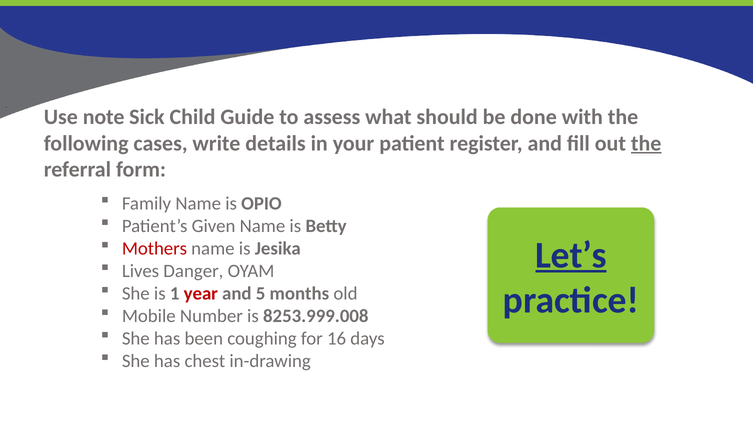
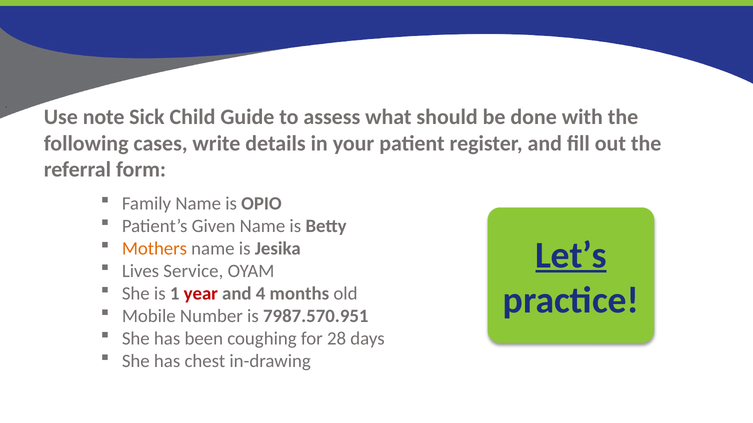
the at (646, 144) underline: present -> none
Mothers colour: red -> orange
Danger: Danger -> Service
5: 5 -> 4
8253.999.008: 8253.999.008 -> 7987.570.951
16: 16 -> 28
